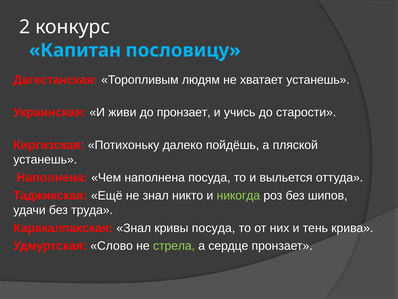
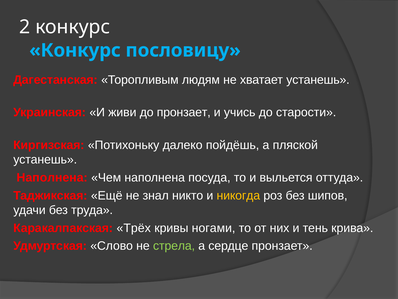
Капитан at (75, 50): Капитан -> Конкурс
никогда colour: light green -> yellow
Каракалпакская Знал: Знал -> Трёх
кривы посуда: посуда -> ногами
